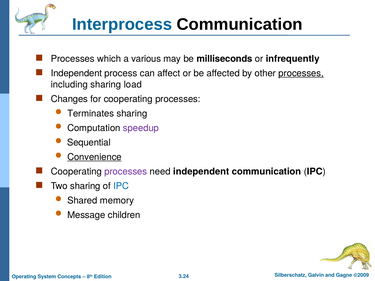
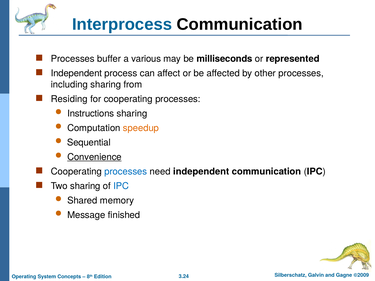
which: which -> buffer
infrequently: infrequently -> represented
processes at (301, 73) underline: present -> none
load: load -> from
Changes: Changes -> Residing
Terminates: Terminates -> Instructions
speedup colour: purple -> orange
processes at (126, 172) colour: purple -> blue
children: children -> finished
